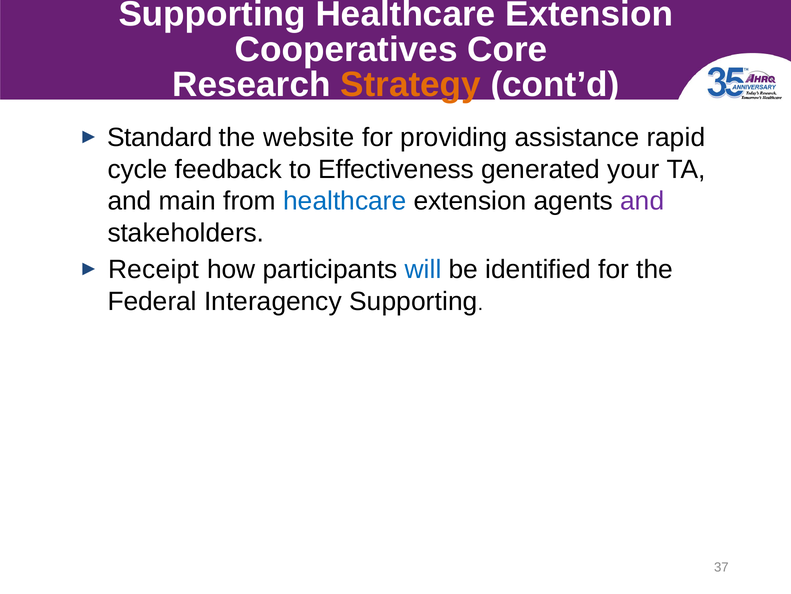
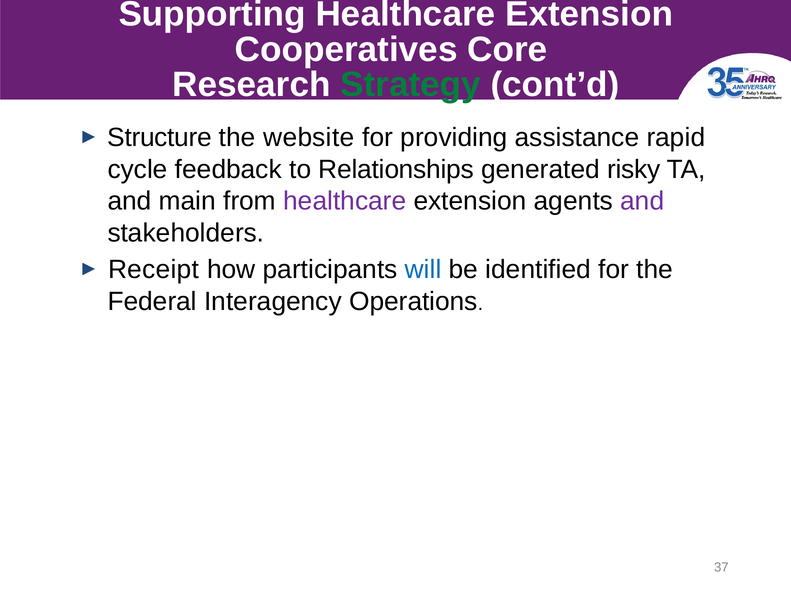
Strategy colour: orange -> green
Standard: Standard -> Structure
Effectiveness: Effectiveness -> Relationships
your: your -> risky
healthcare at (345, 201) colour: blue -> purple
Interagency Supporting: Supporting -> Operations
